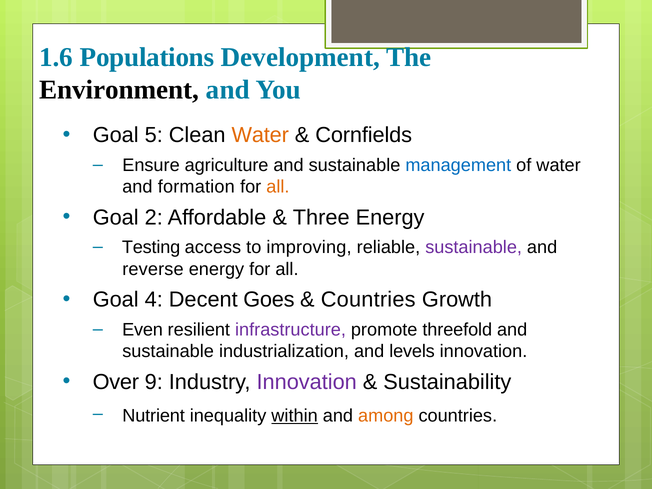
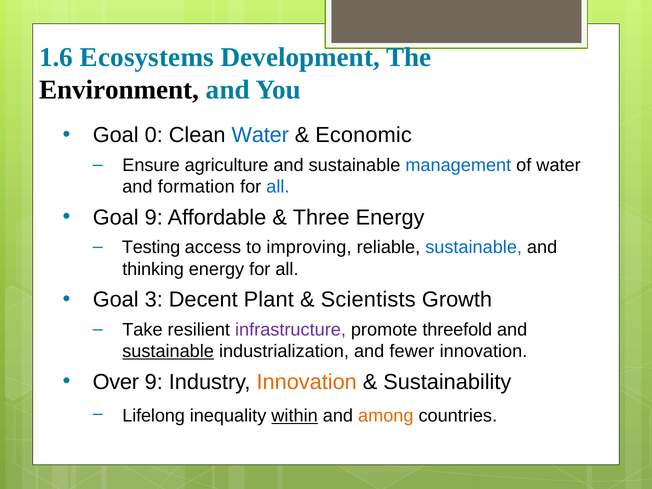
Populations: Populations -> Ecosystems
5: 5 -> 0
Water at (260, 135) colour: orange -> blue
Cornfields: Cornfields -> Economic
all at (278, 187) colour: orange -> blue
Goal 2: 2 -> 9
sustainable at (474, 247) colour: purple -> blue
reverse: reverse -> thinking
4: 4 -> 3
Goes: Goes -> Plant
Countries at (368, 300): Countries -> Scientists
Even: Even -> Take
sustainable at (168, 351) underline: none -> present
levels: levels -> fewer
Innovation at (307, 382) colour: purple -> orange
Nutrient: Nutrient -> Lifelong
